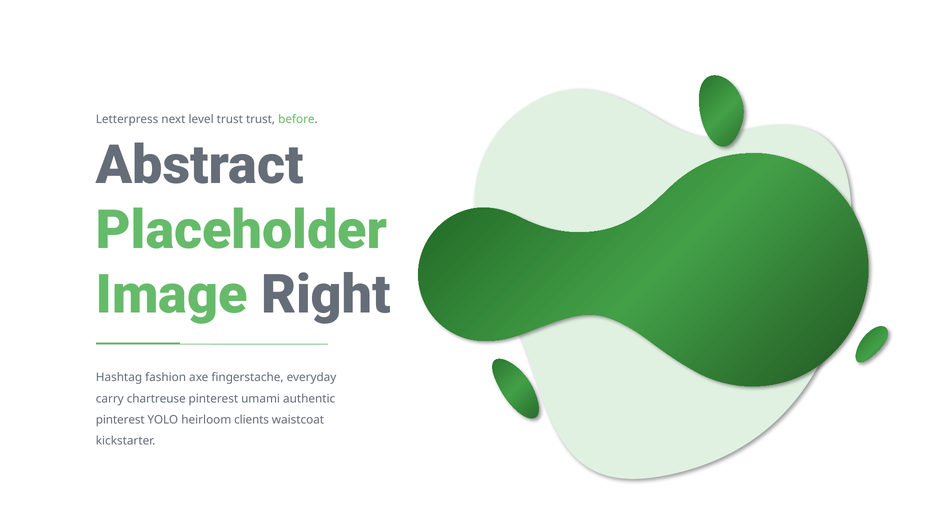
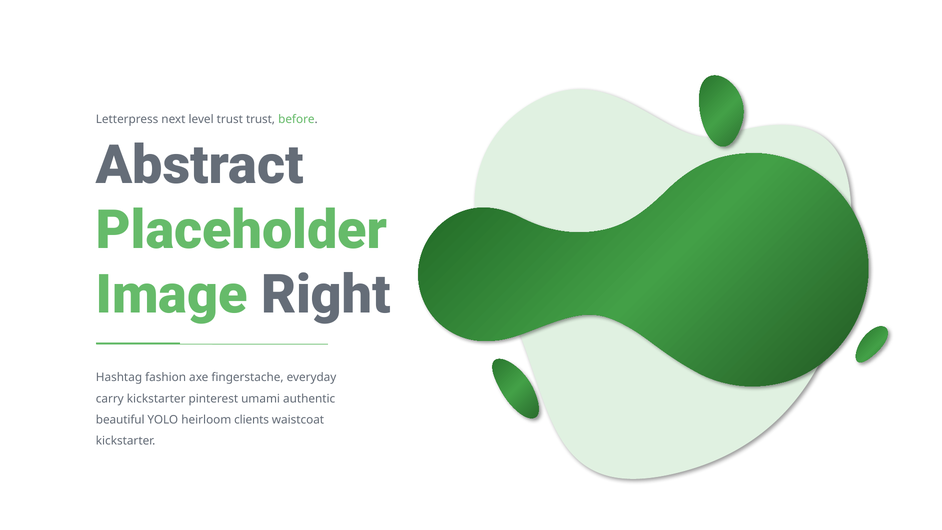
carry chartreuse: chartreuse -> kickstarter
pinterest at (120, 420): pinterest -> beautiful
